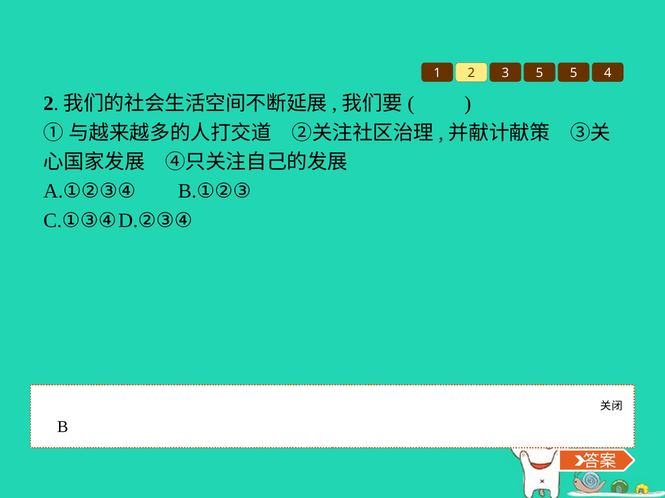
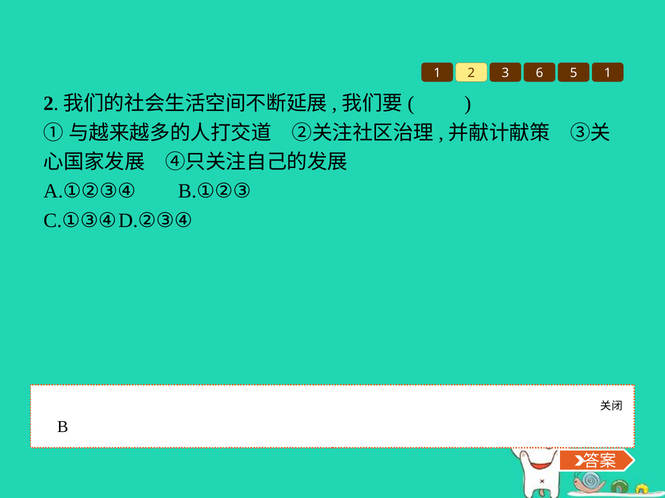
3 5: 5 -> 6
5 4: 4 -> 1
